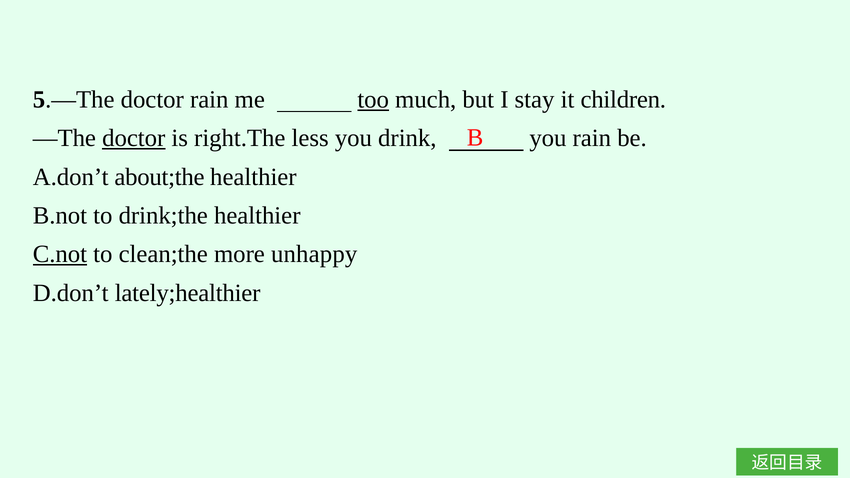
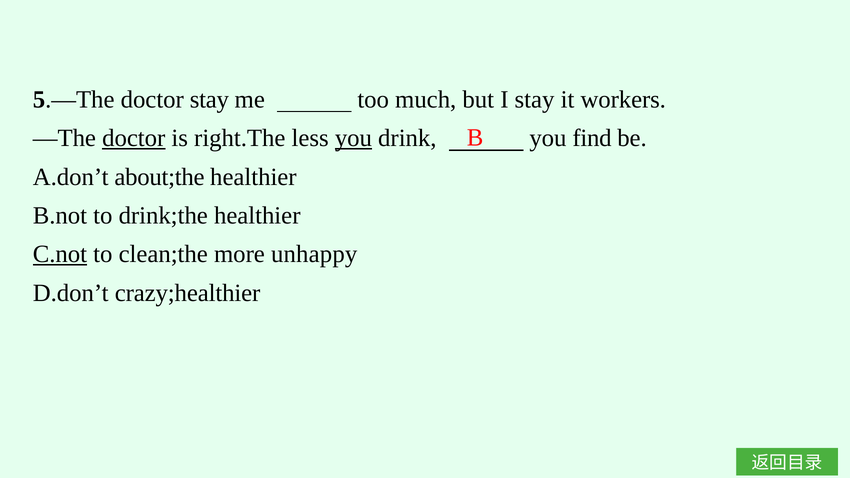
doctor rain: rain -> stay
too underline: present -> none
children: children -> workers
you at (353, 138) underline: none -> present
you rain: rain -> find
lately;healthier: lately;healthier -> crazy;healthier
